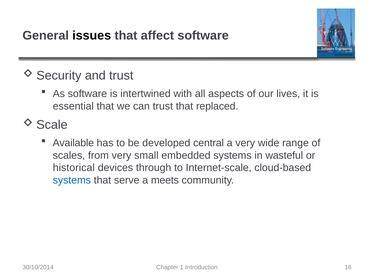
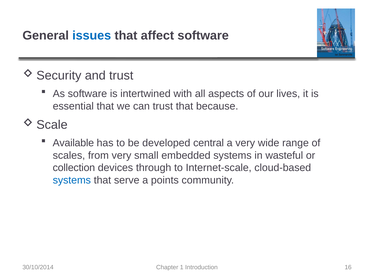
issues colour: black -> blue
replaced: replaced -> because
historical: historical -> collection
meets: meets -> points
